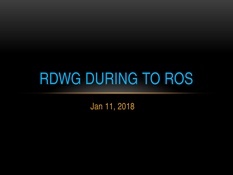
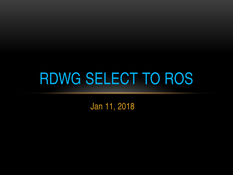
DURING: DURING -> SELECT
